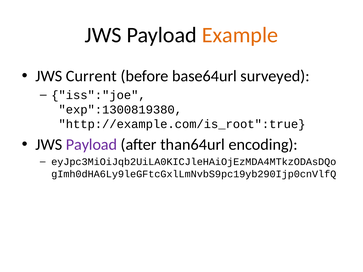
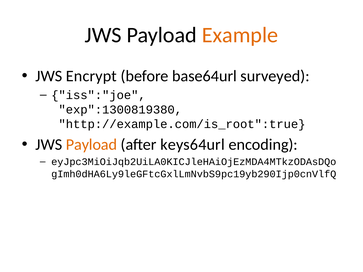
Current: Current -> Encrypt
Payload at (91, 145) colour: purple -> orange
than64url: than64url -> keys64url
